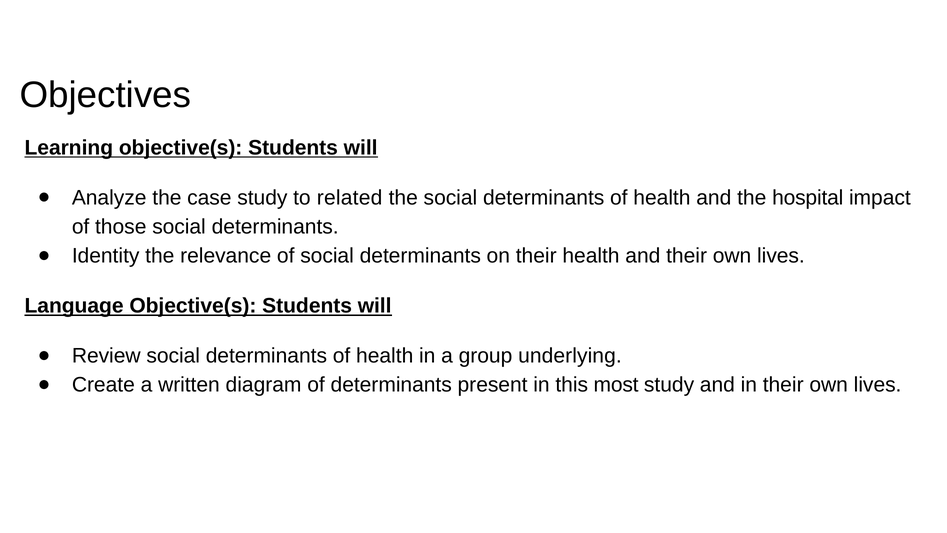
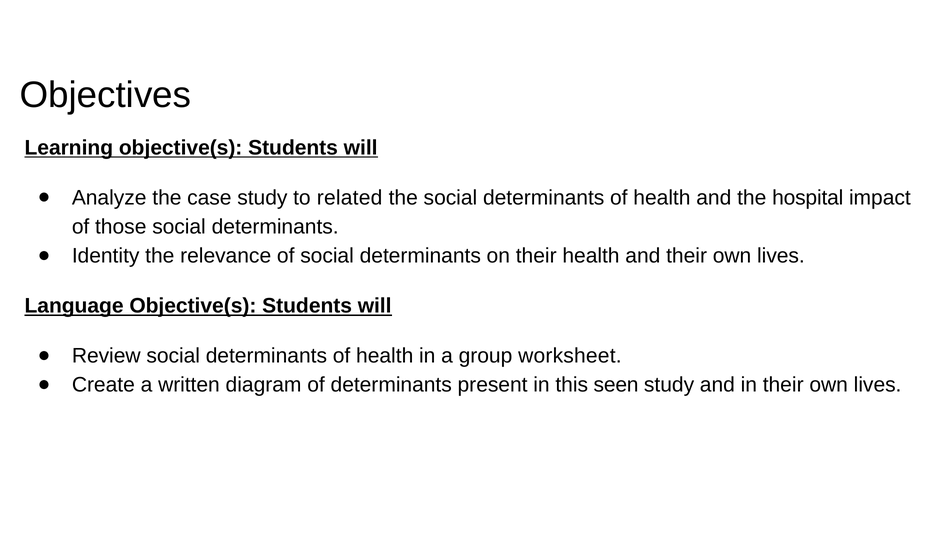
underlying: underlying -> worksheet
most: most -> seen
